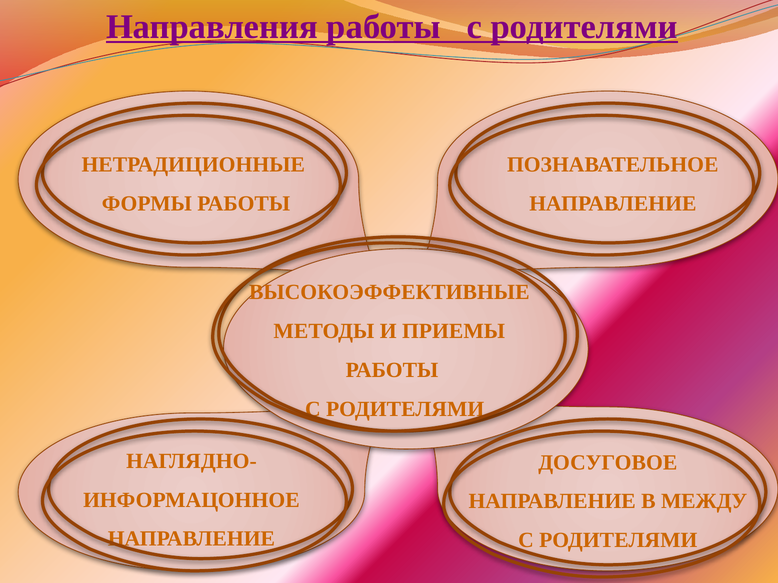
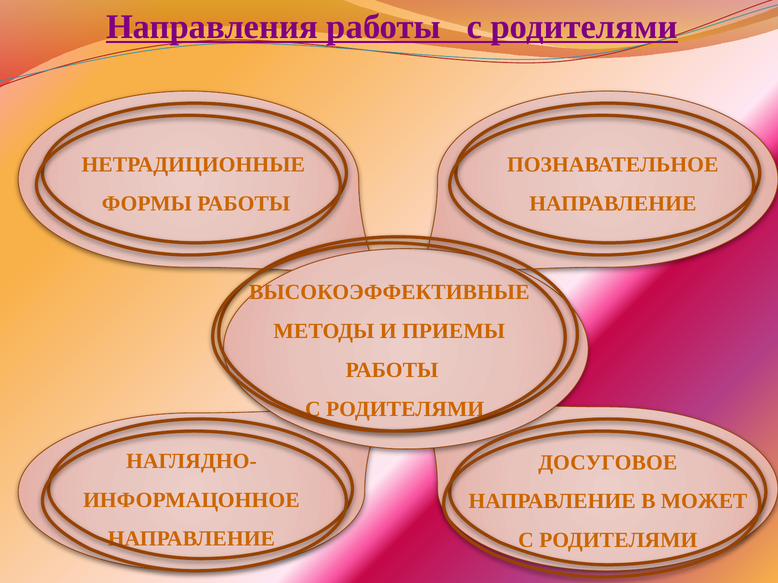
МЕЖДУ: МЕЖДУ -> МОЖЕТ
